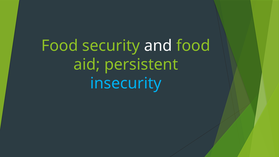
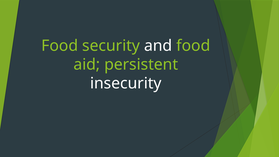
insecurity colour: light blue -> white
